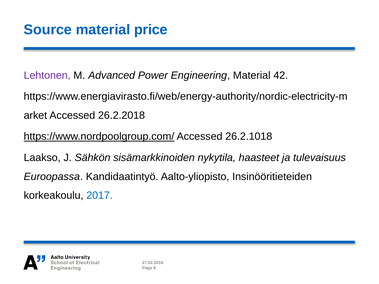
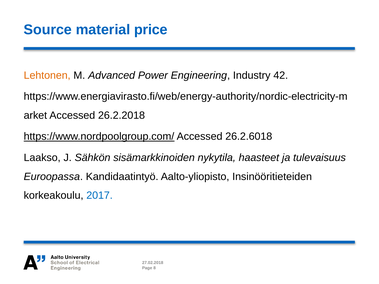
Lehtonen colour: purple -> orange
Engineering Material: Material -> Industry
26.2.1018: 26.2.1018 -> 26.2.6018
